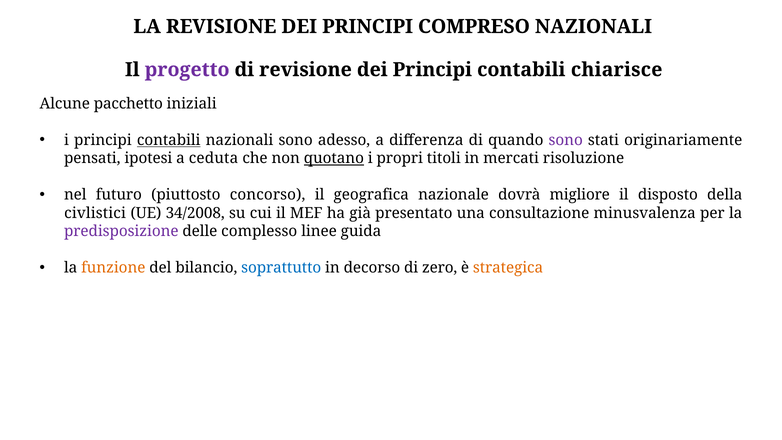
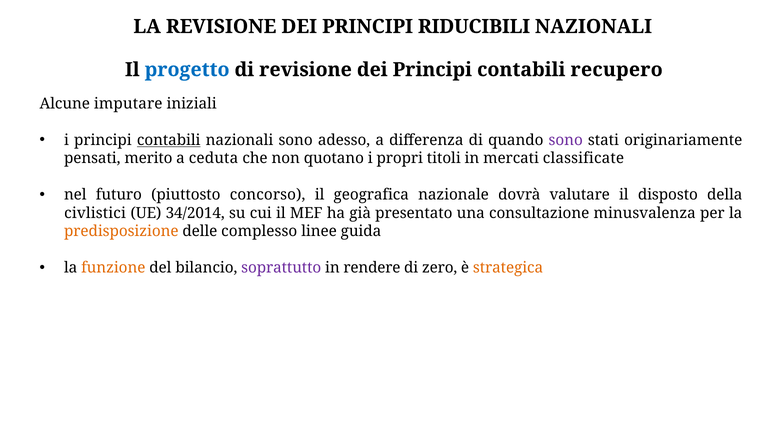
COMPRESO: COMPRESO -> RIDUCIBILI
progetto colour: purple -> blue
chiarisce: chiarisce -> recupero
pacchetto: pacchetto -> imputare
ipotesi: ipotesi -> merito
quotano underline: present -> none
risoluzione: risoluzione -> classificate
migliore: migliore -> valutare
34/2008: 34/2008 -> 34/2014
predisposizione colour: purple -> orange
soprattutto colour: blue -> purple
decorso: decorso -> rendere
